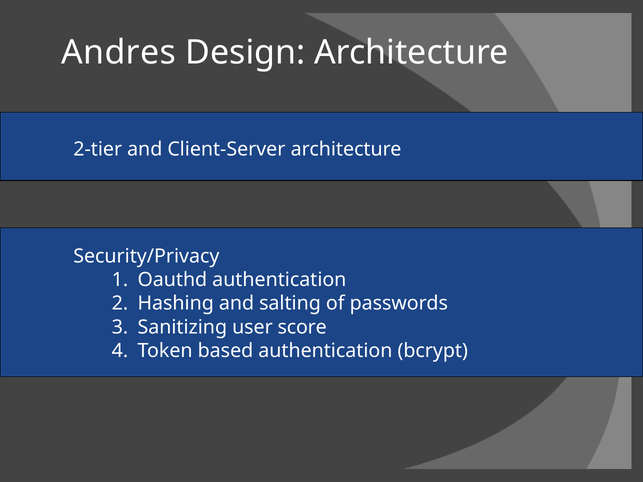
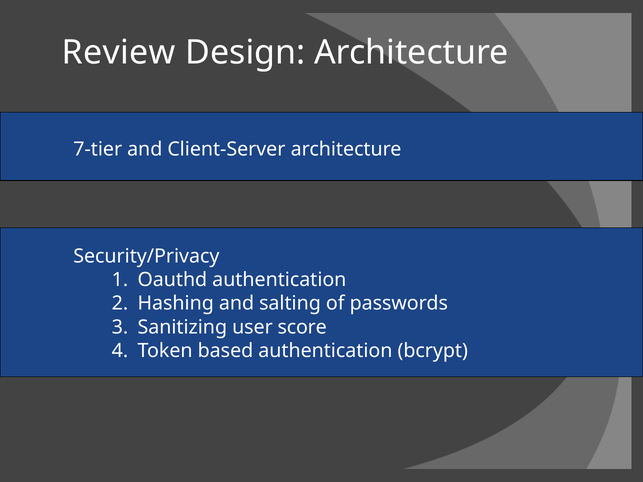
Andres: Andres -> Review
2-tier: 2-tier -> 7-tier
